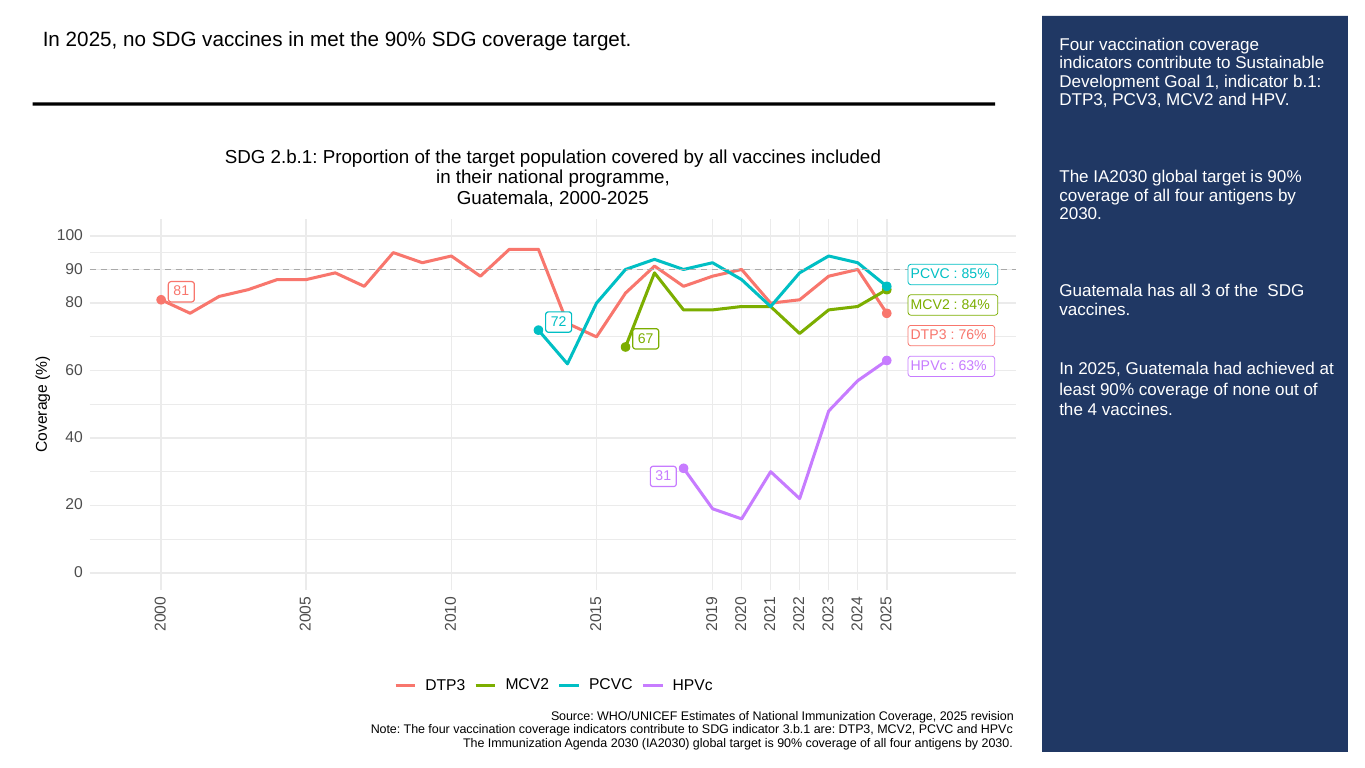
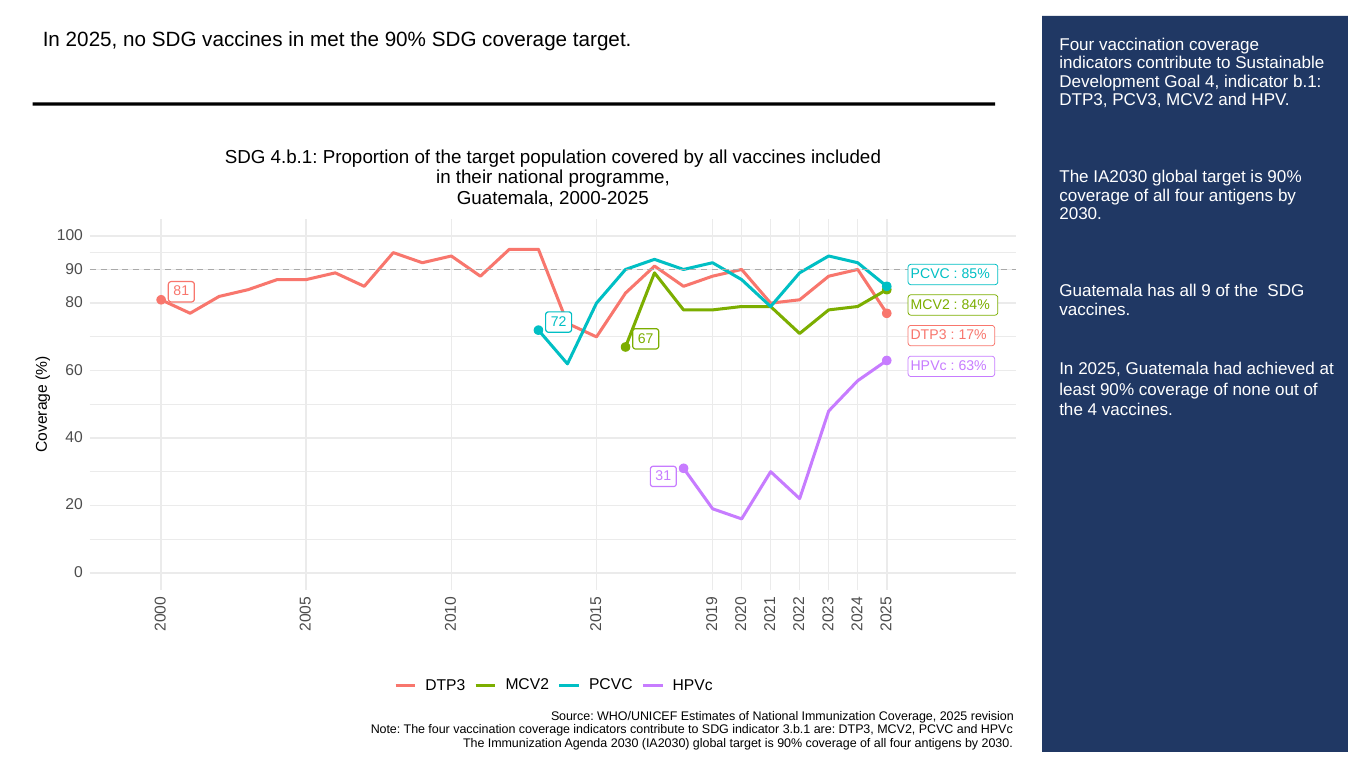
Goal 1: 1 -> 4
2.b.1: 2.b.1 -> 4.b.1
all 3: 3 -> 9
76%: 76% -> 17%
